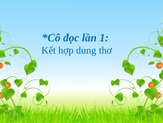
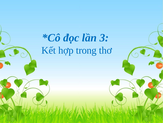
1: 1 -> 3
dung: dung -> trong
